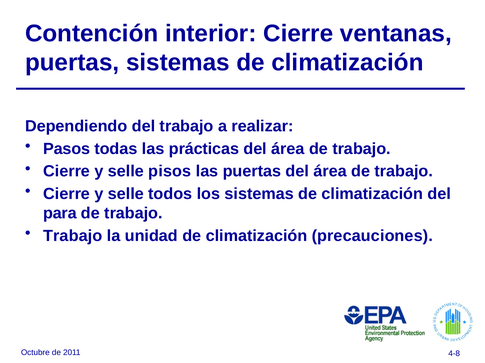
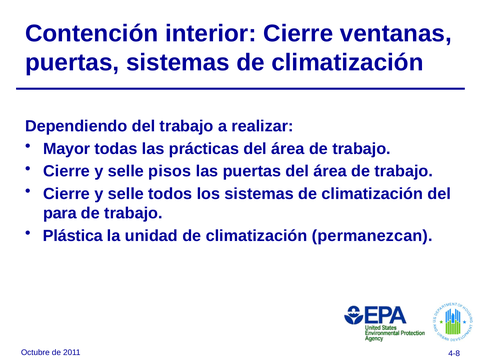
Pasos: Pasos -> Mayor
Trabajo at (73, 236): Trabajo -> Plástica
precauciones: precauciones -> permanezcan
